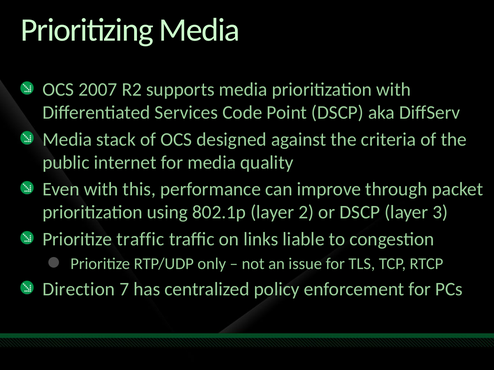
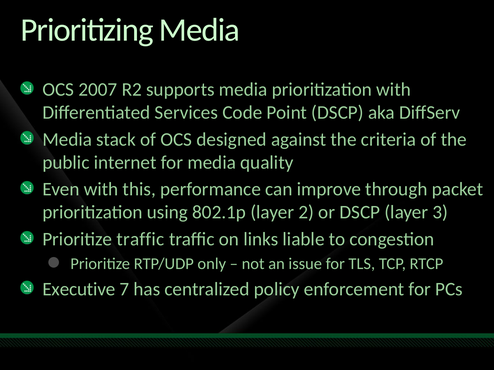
Direction: Direction -> Executive
